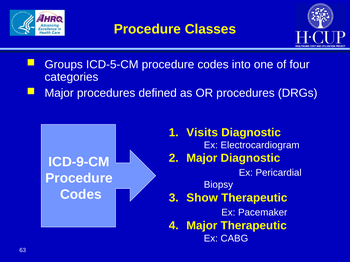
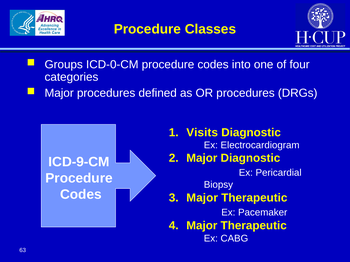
ICD-5-CM: ICD-5-CM -> ICD-0-CM
Show at (202, 198): Show -> Major
